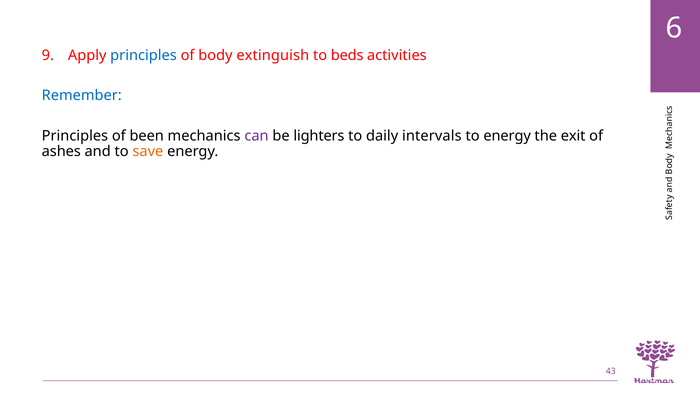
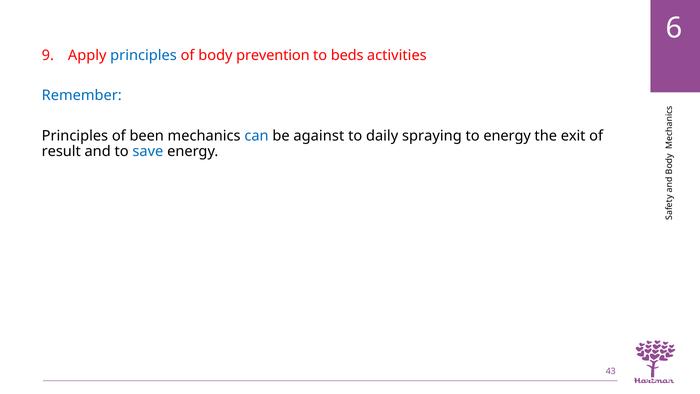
extinguish: extinguish -> prevention
can colour: purple -> blue
lighters: lighters -> against
intervals: intervals -> spraying
ashes: ashes -> result
save colour: orange -> blue
